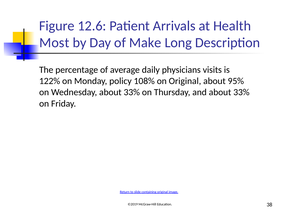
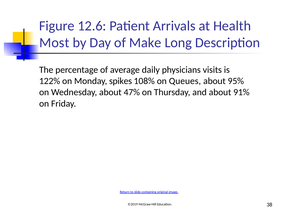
policy: policy -> spikes
on Original: Original -> Queues
Wednesday about 33%: 33% -> 47%
and about 33%: 33% -> 91%
